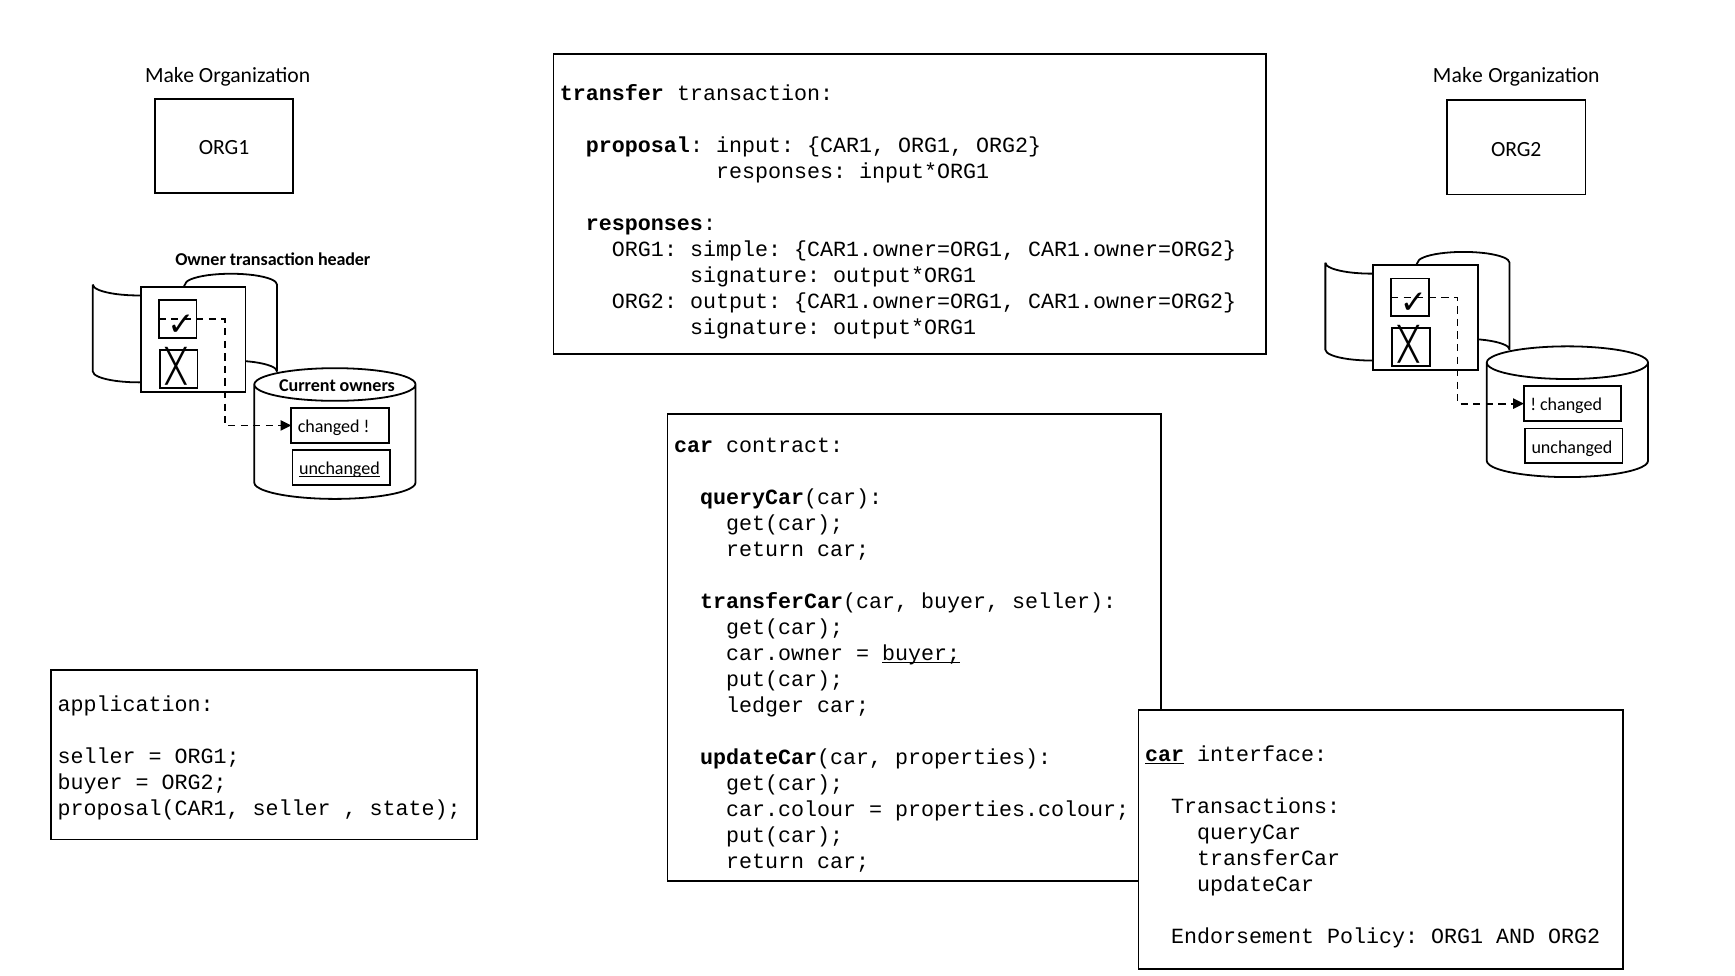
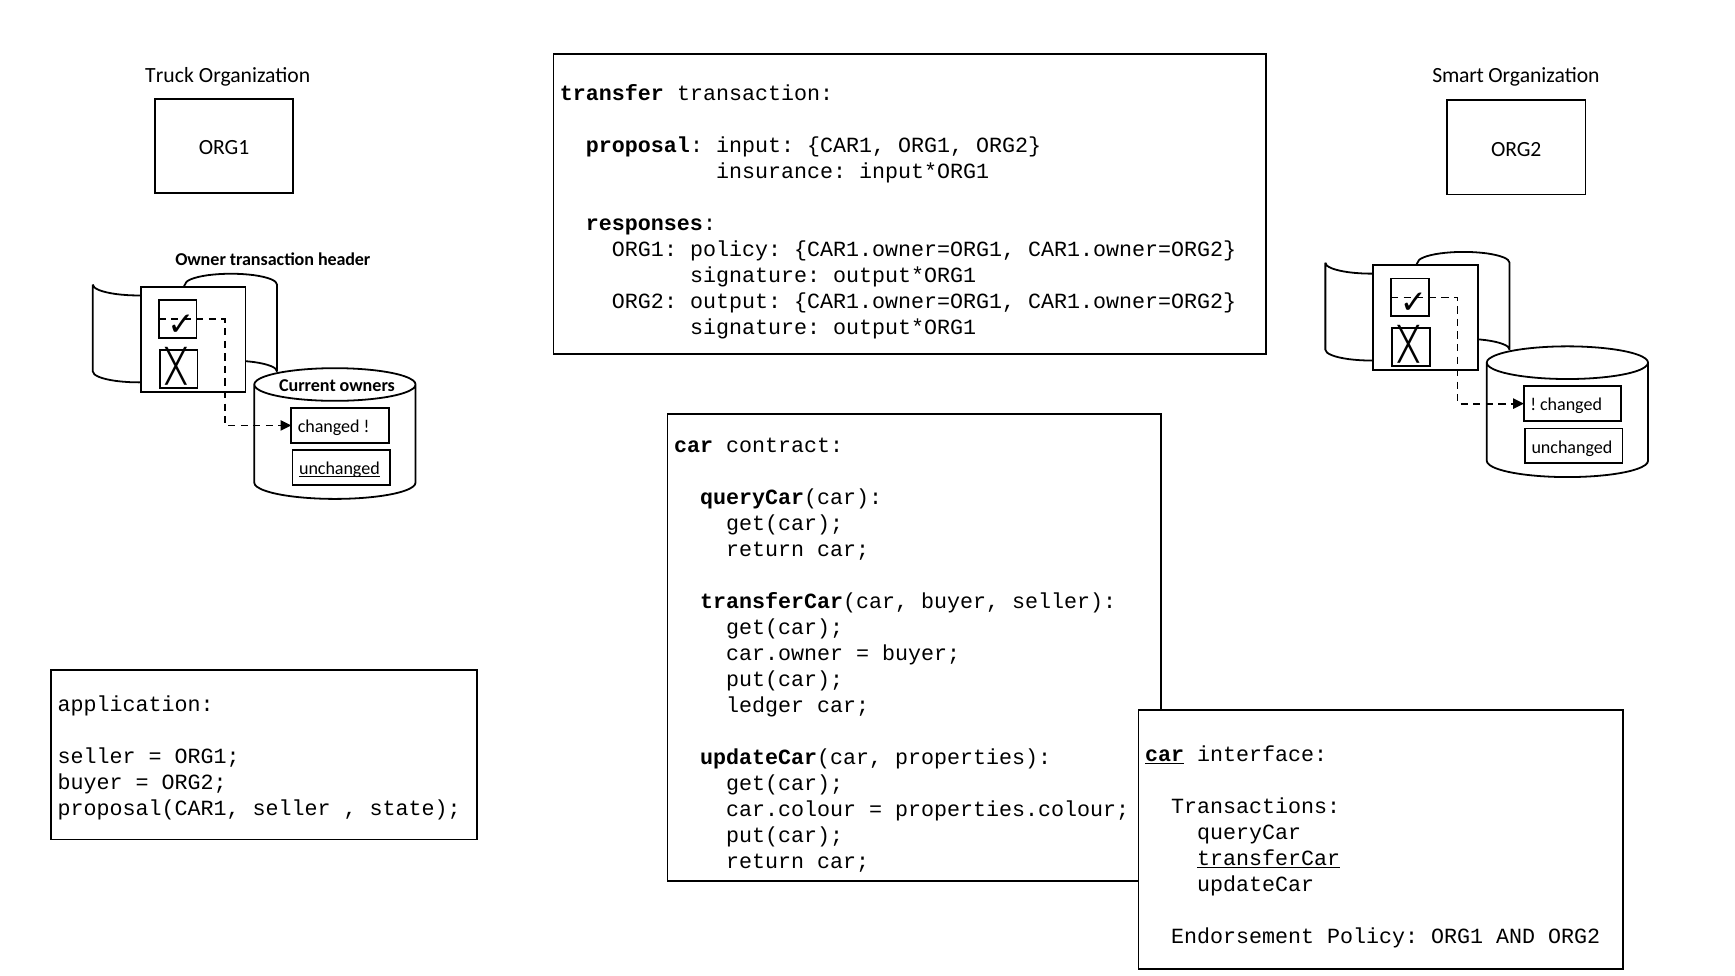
Make at (170, 75): Make -> Truck
Make at (1458, 75): Make -> Smart
responses at (781, 171): responses -> insurance
ORG1 simple: simple -> policy
buyer at (921, 653) underline: present -> none
transferCar underline: none -> present
